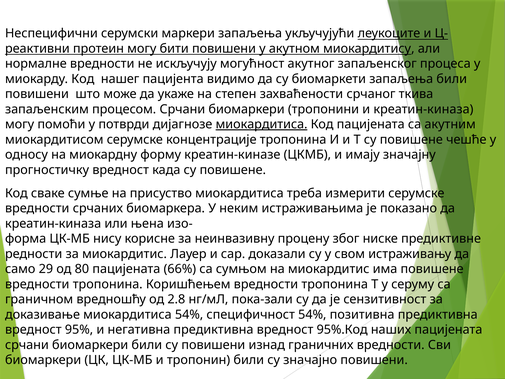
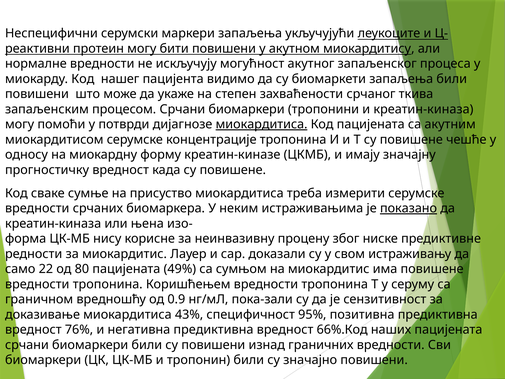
показано underline: none -> present
29: 29 -> 22
66%: 66% -> 49%
2.8: 2.8 -> 0.9
миокардитиса 54%: 54% -> 43%
специфичност 54%: 54% -> 95%
95%: 95% -> 76%
95%.Код: 95%.Код -> 66%.Код
